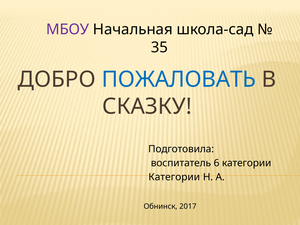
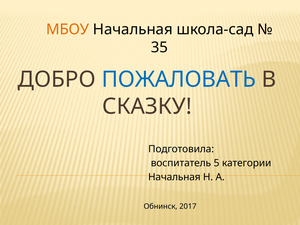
МБОУ colour: purple -> orange
6: 6 -> 5
Категории at (174, 177): Категории -> Начальная
